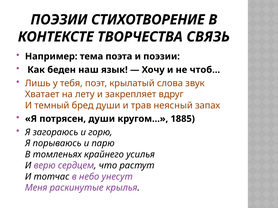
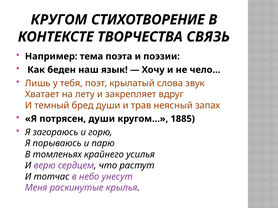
ПОЭЗИИ at (59, 20): ПОЭЗИИ -> КРУГОМ
чтоб…: чтоб… -> чело…
